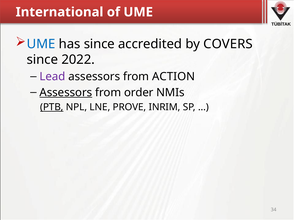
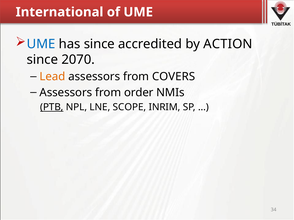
COVERS: COVERS -> ACTION
2022: 2022 -> 2070
Lead colour: purple -> orange
ACTION: ACTION -> COVERS
Assessors at (66, 93) underline: present -> none
PROVE: PROVE -> SCOPE
